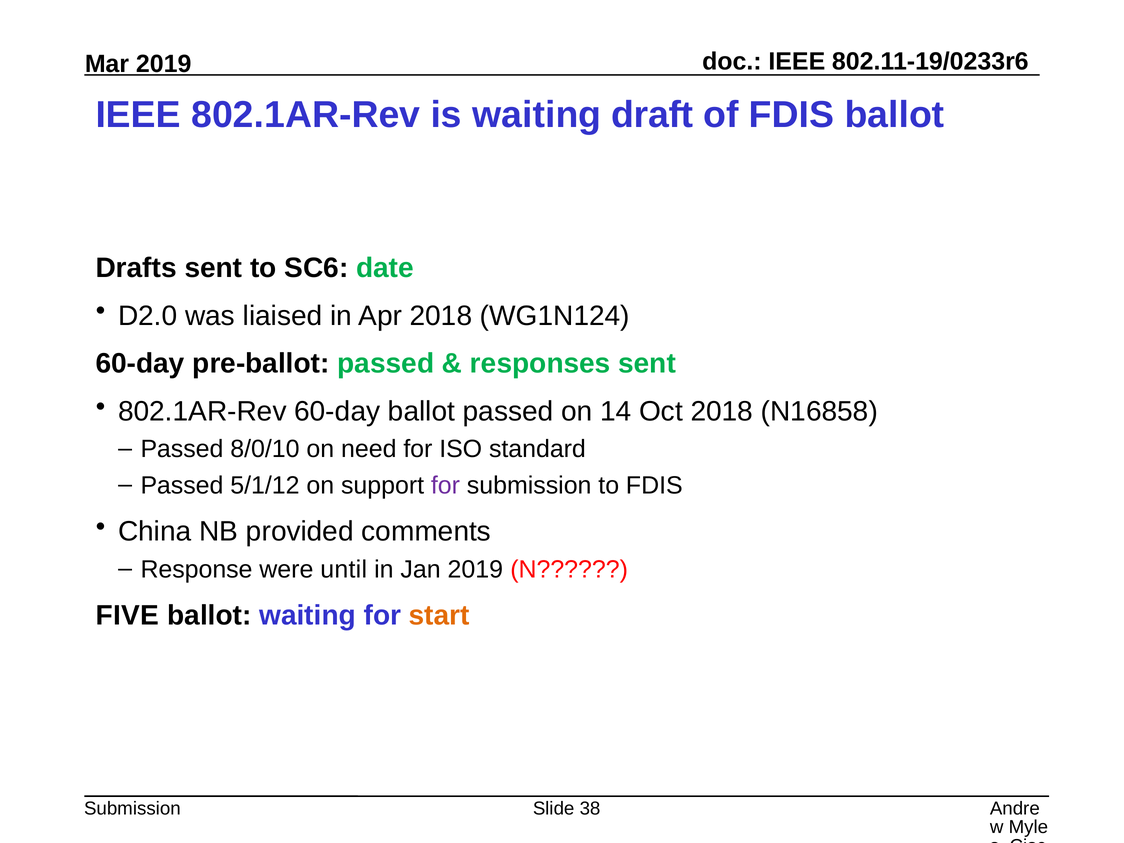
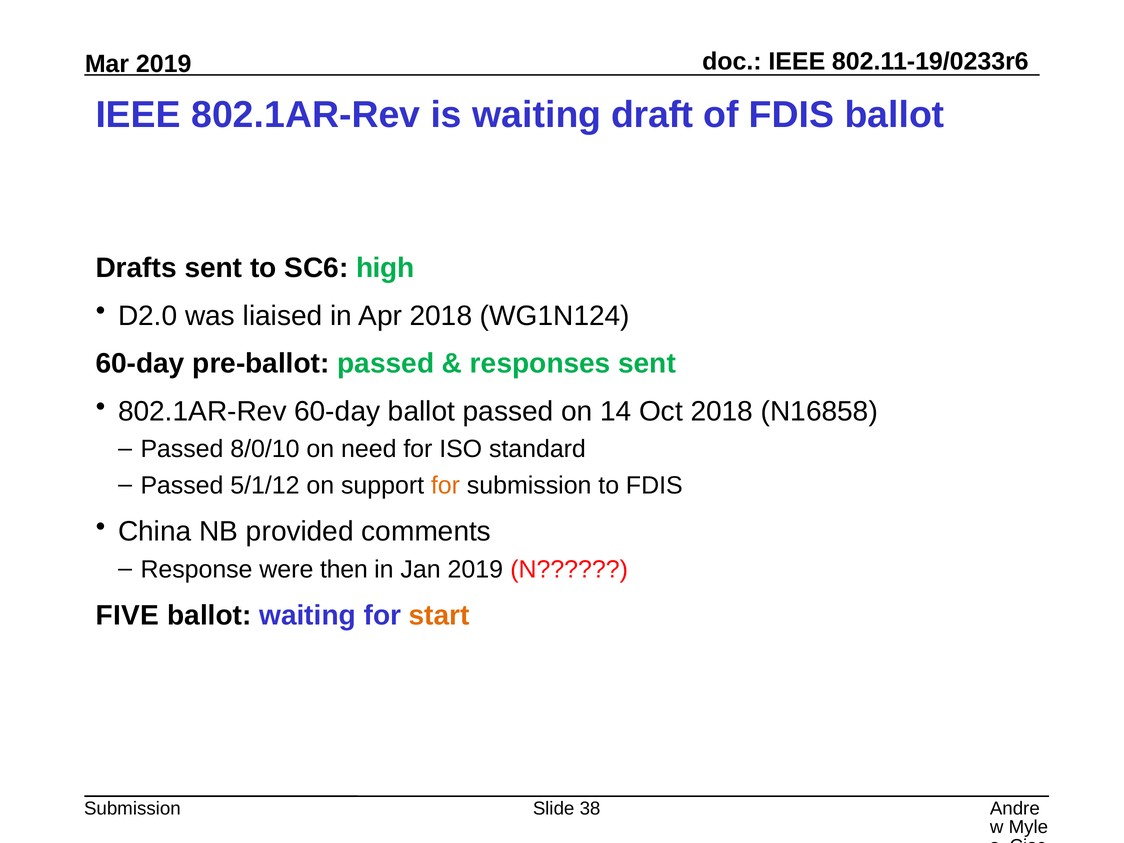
date: date -> high
for at (445, 485) colour: purple -> orange
until: until -> then
